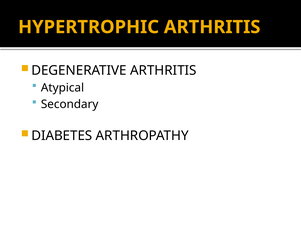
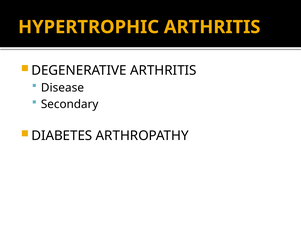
Atypical: Atypical -> Disease
